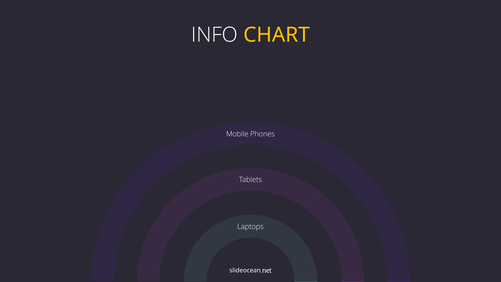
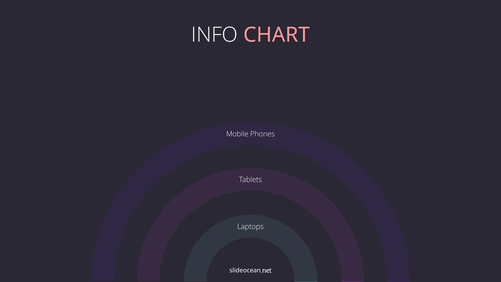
CHART colour: yellow -> pink
